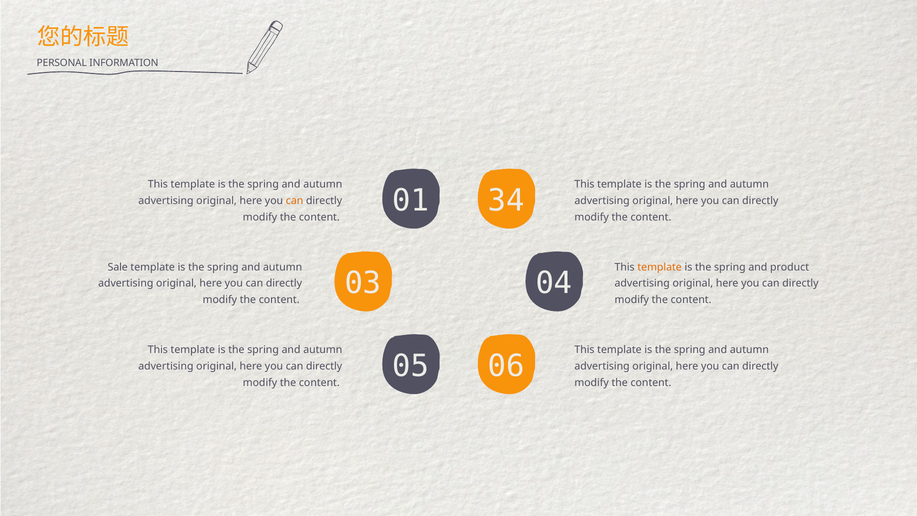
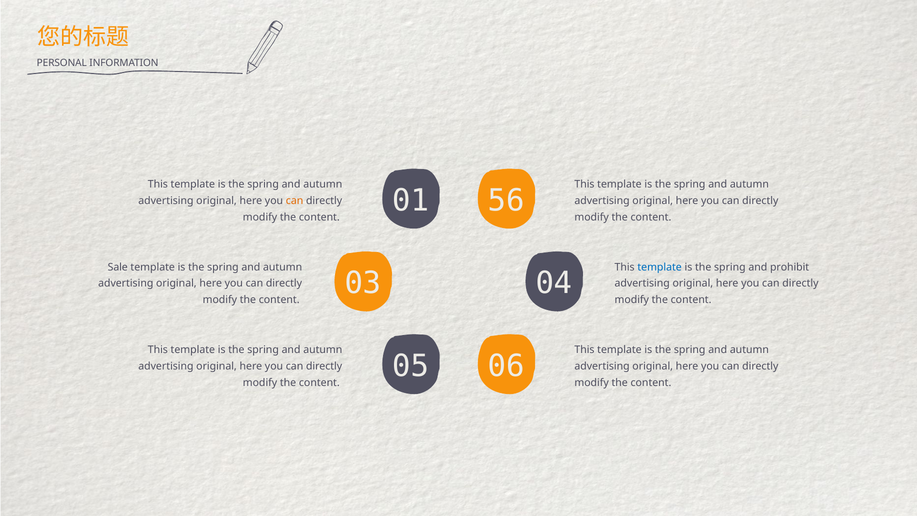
34: 34 -> 56
template at (660, 267) colour: orange -> blue
product: product -> prohibit
